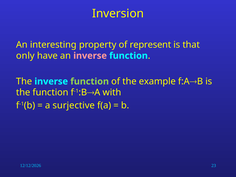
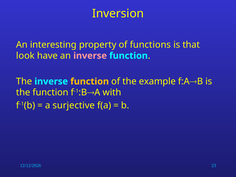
represent: represent -> functions
only: only -> look
function at (90, 81) colour: light green -> yellow
